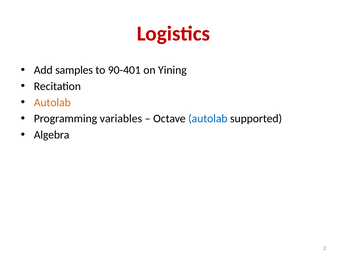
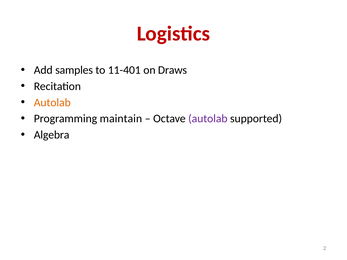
90-401: 90-401 -> 11-401
Yining: Yining -> Draws
variables: variables -> maintain
autolab at (208, 119) colour: blue -> purple
